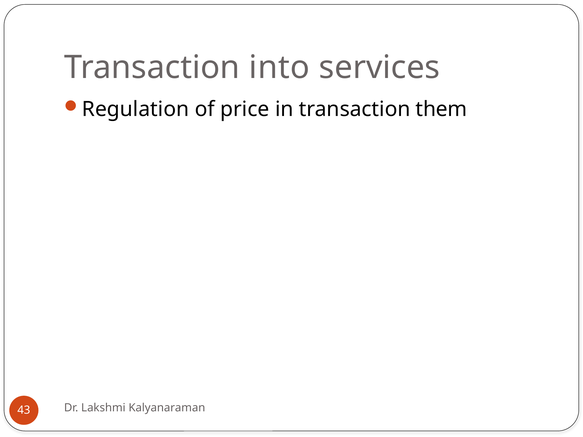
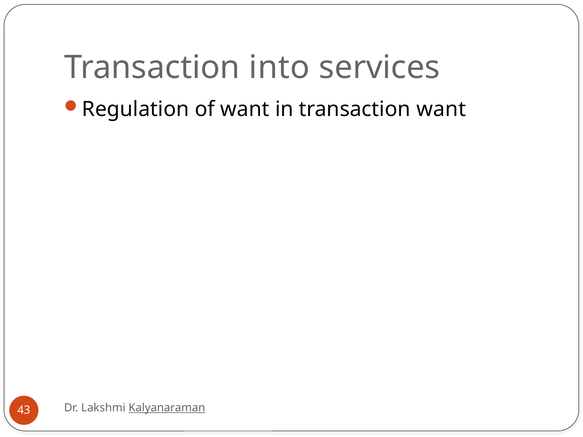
of price: price -> want
transaction them: them -> want
Kalyanaraman underline: none -> present
